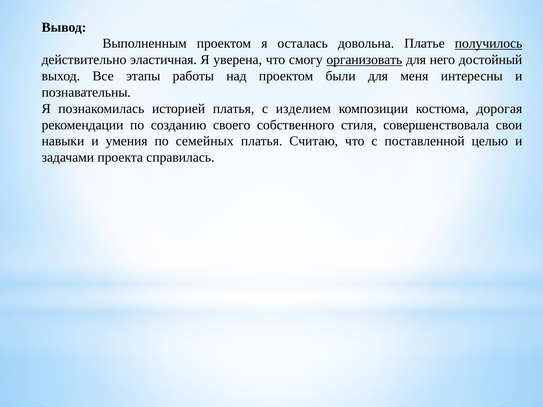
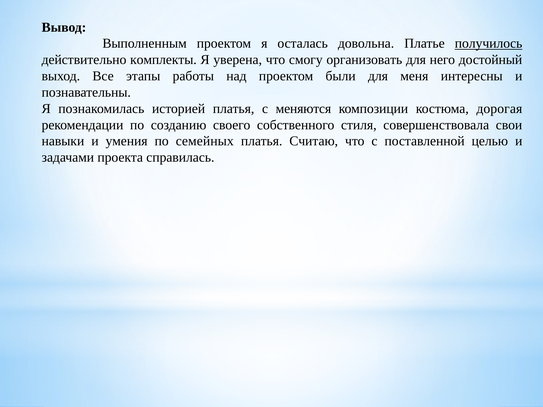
эластичная: эластичная -> комплекты
организовать underline: present -> none
изделием: изделием -> меняются
